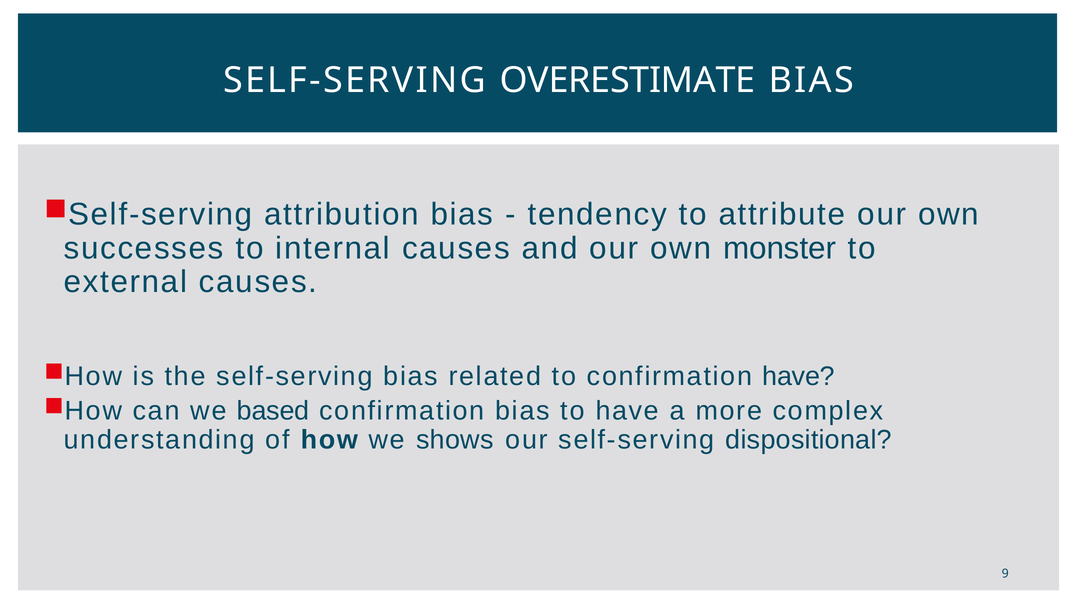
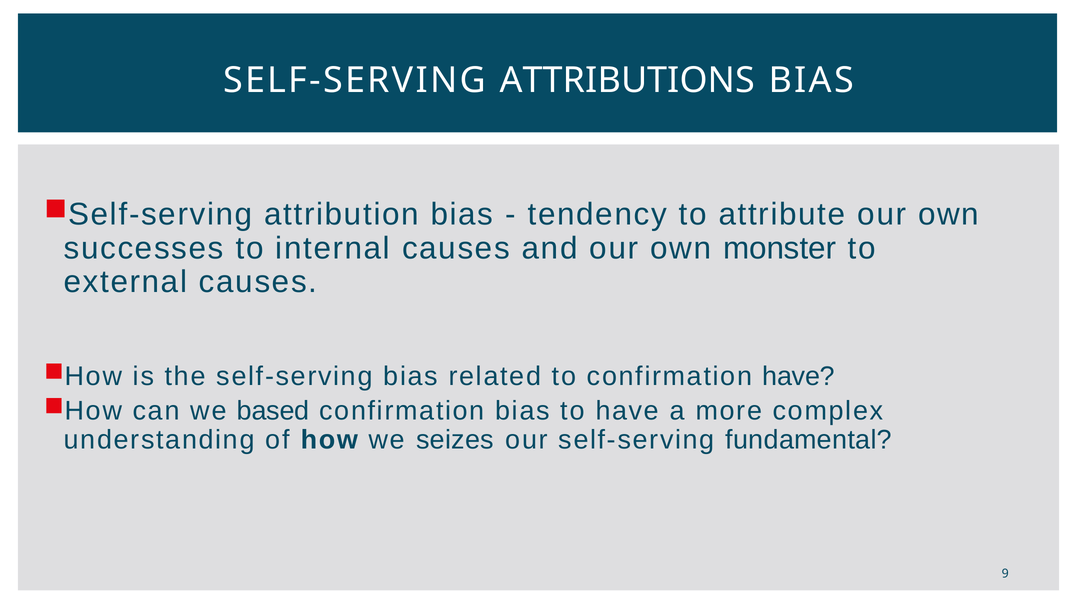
OVERESTIMATE: OVERESTIMATE -> ATTRIBUTIONS
shows: shows -> seizes
dispositional: dispositional -> fundamental
